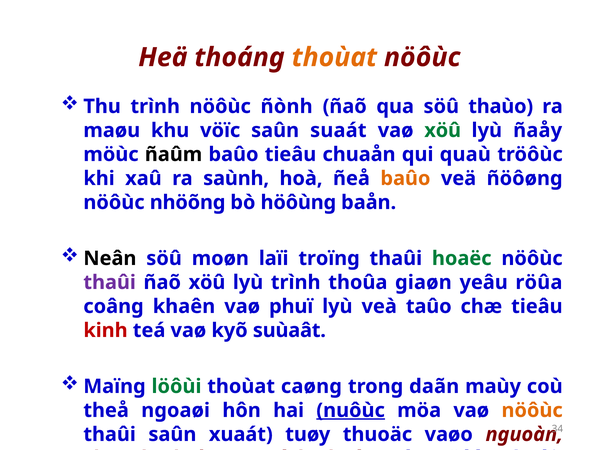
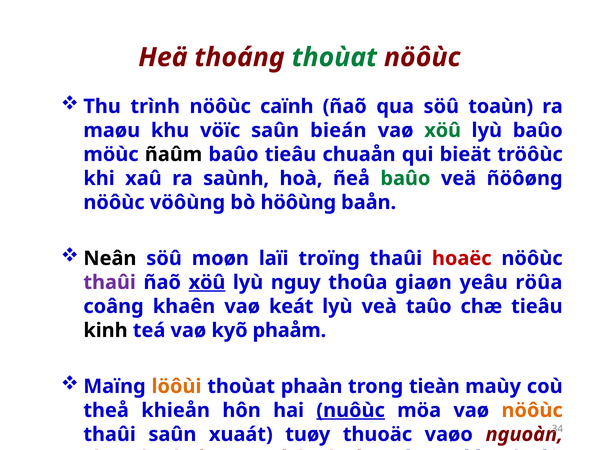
thoùat at (334, 57) colour: orange -> green
ñònh: ñònh -> caïnh
thaùo: thaùo -> toaùn
suaát: suaát -> bieán
lyù ñaåy: ñaåy -> baûo
quaù: quaù -> bieät
baûo at (405, 178) colour: orange -> green
nhöõng: nhöõng -> vöôùng
hoaëc colour: green -> red
xöû at (207, 282) underline: none -> present
lyù trình: trình -> nguy
phuï: phuï -> keát
kinh colour: red -> black
suùaât: suùaât -> phaåm
löôùi colour: green -> orange
thoùat caøng: caøng -> phaàn
daãn: daãn -> tieàn
ngoaøi: ngoaøi -> khieån
